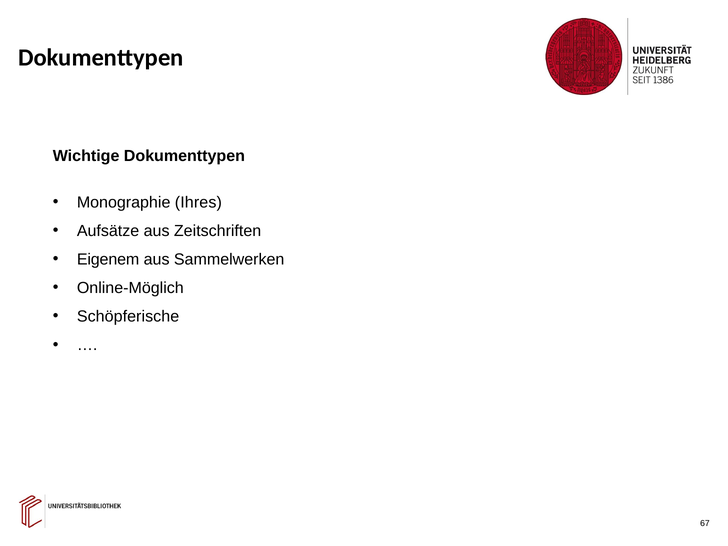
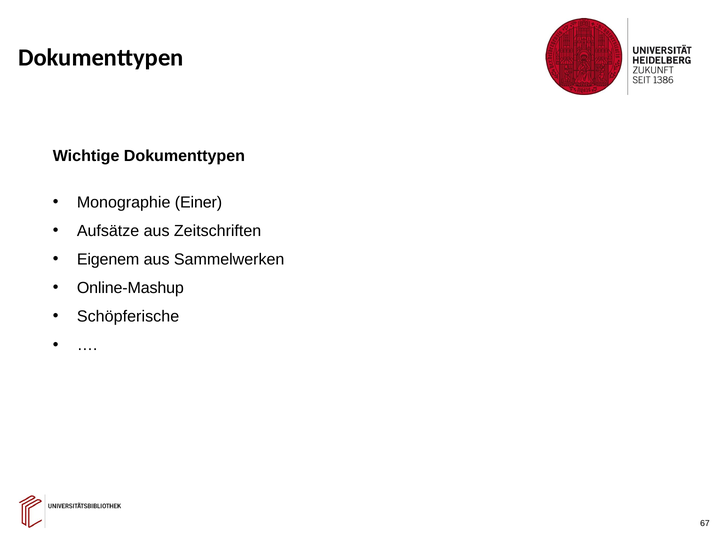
Ihres: Ihres -> Einer
Online-Möglich: Online-Möglich -> Online-Mashup
